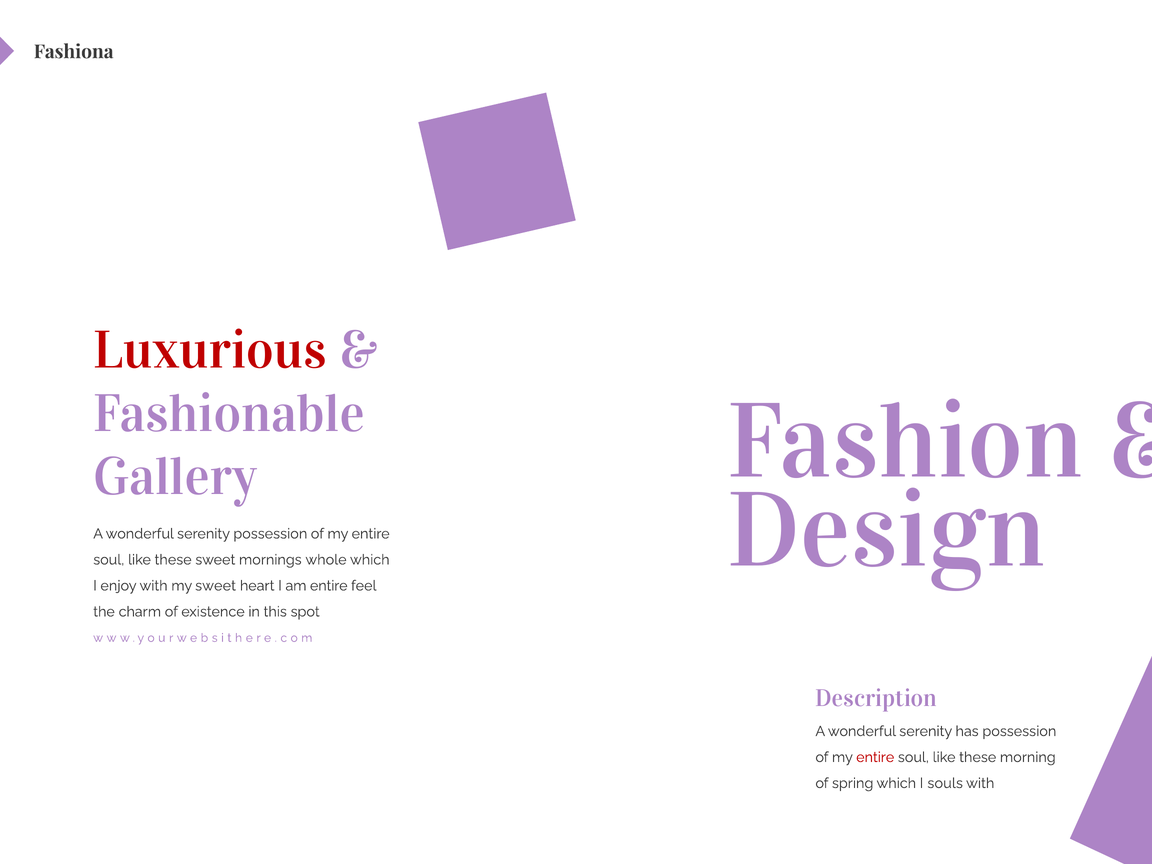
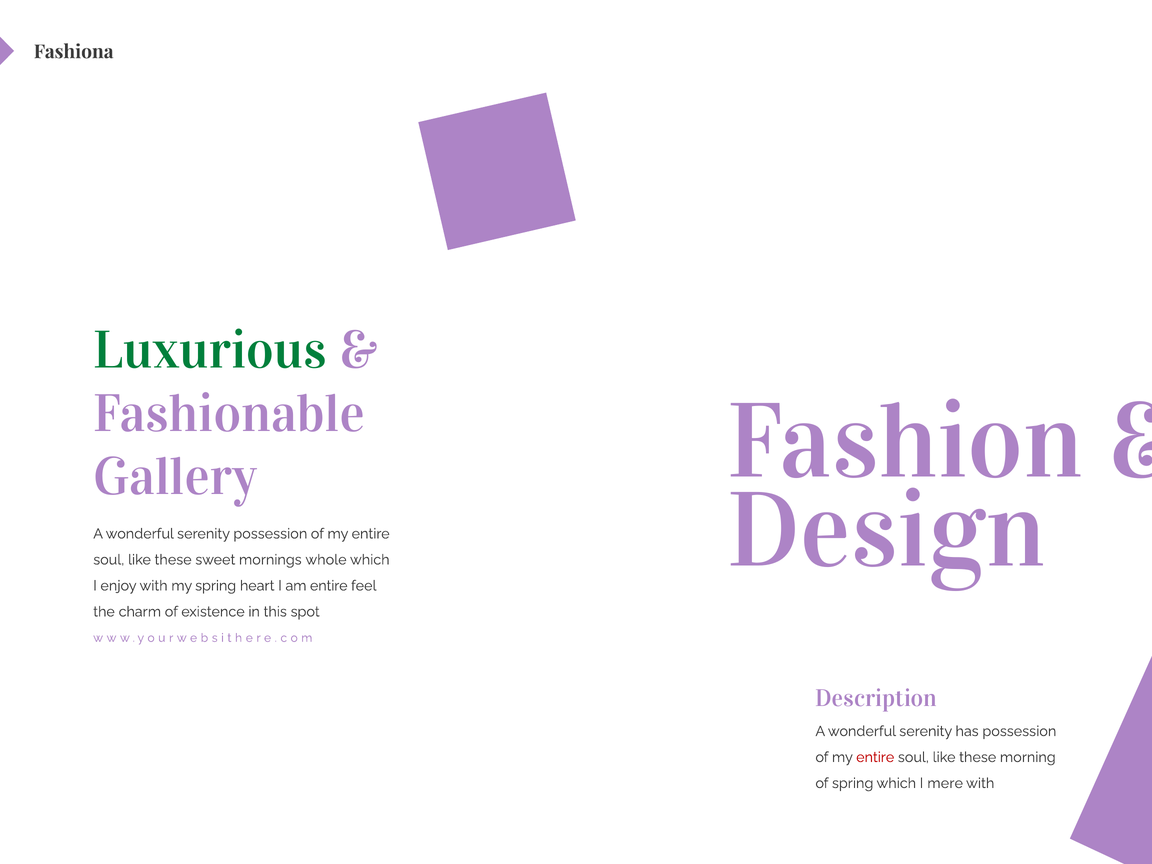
Luxurious colour: red -> green
my sweet: sweet -> spring
souls: souls -> mere
